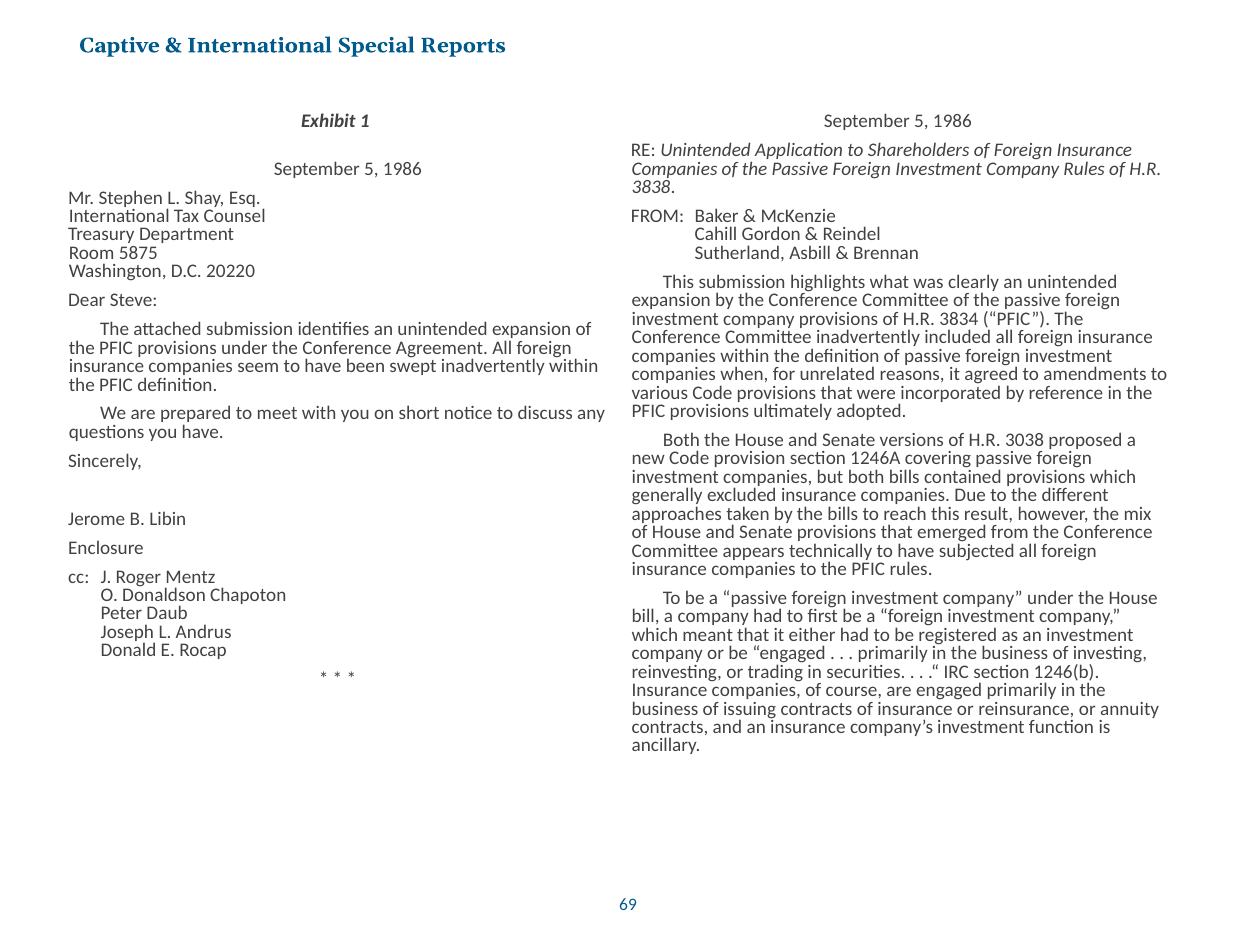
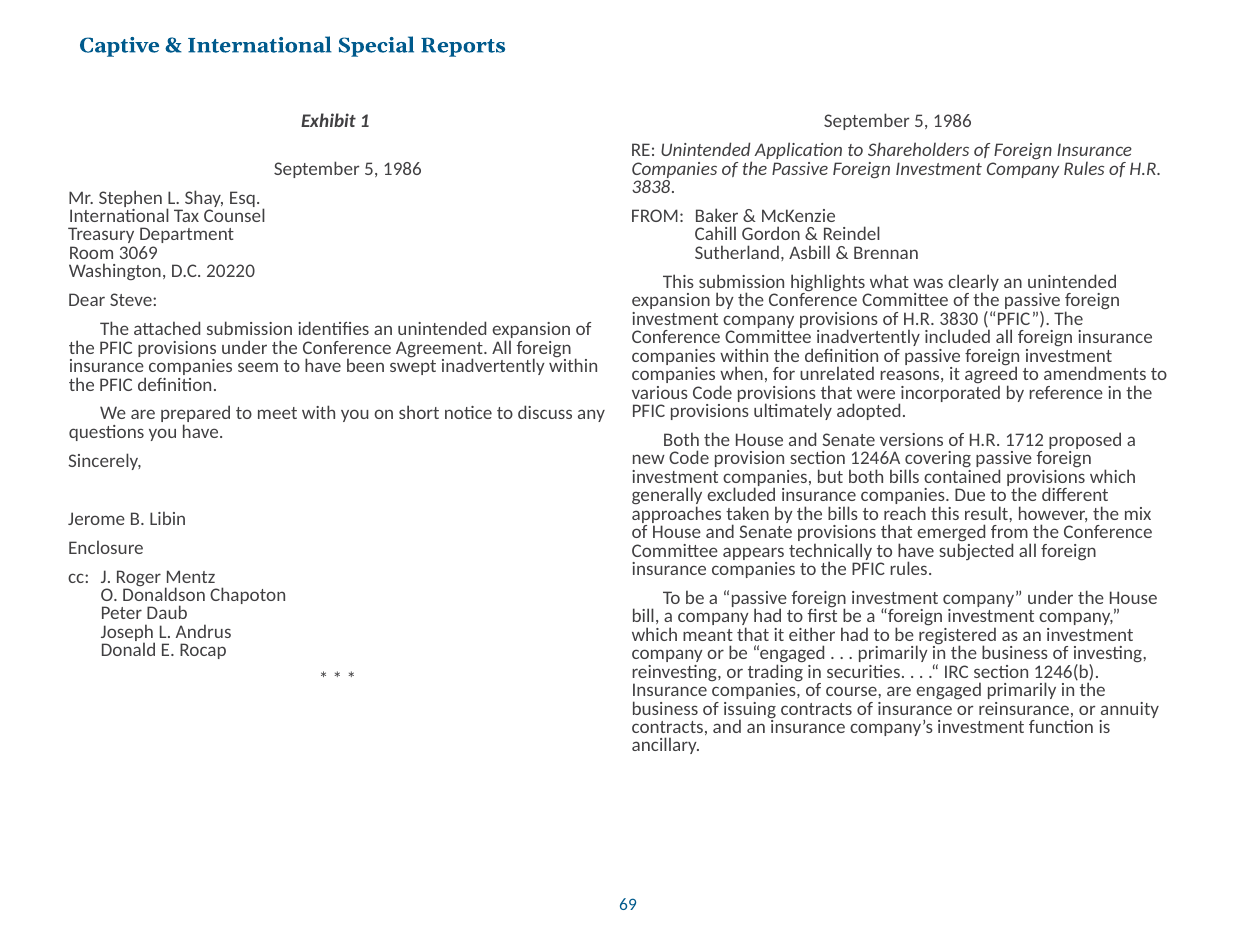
5875: 5875 -> 3069
3834: 3834 -> 3830
3038: 3038 -> 1712
